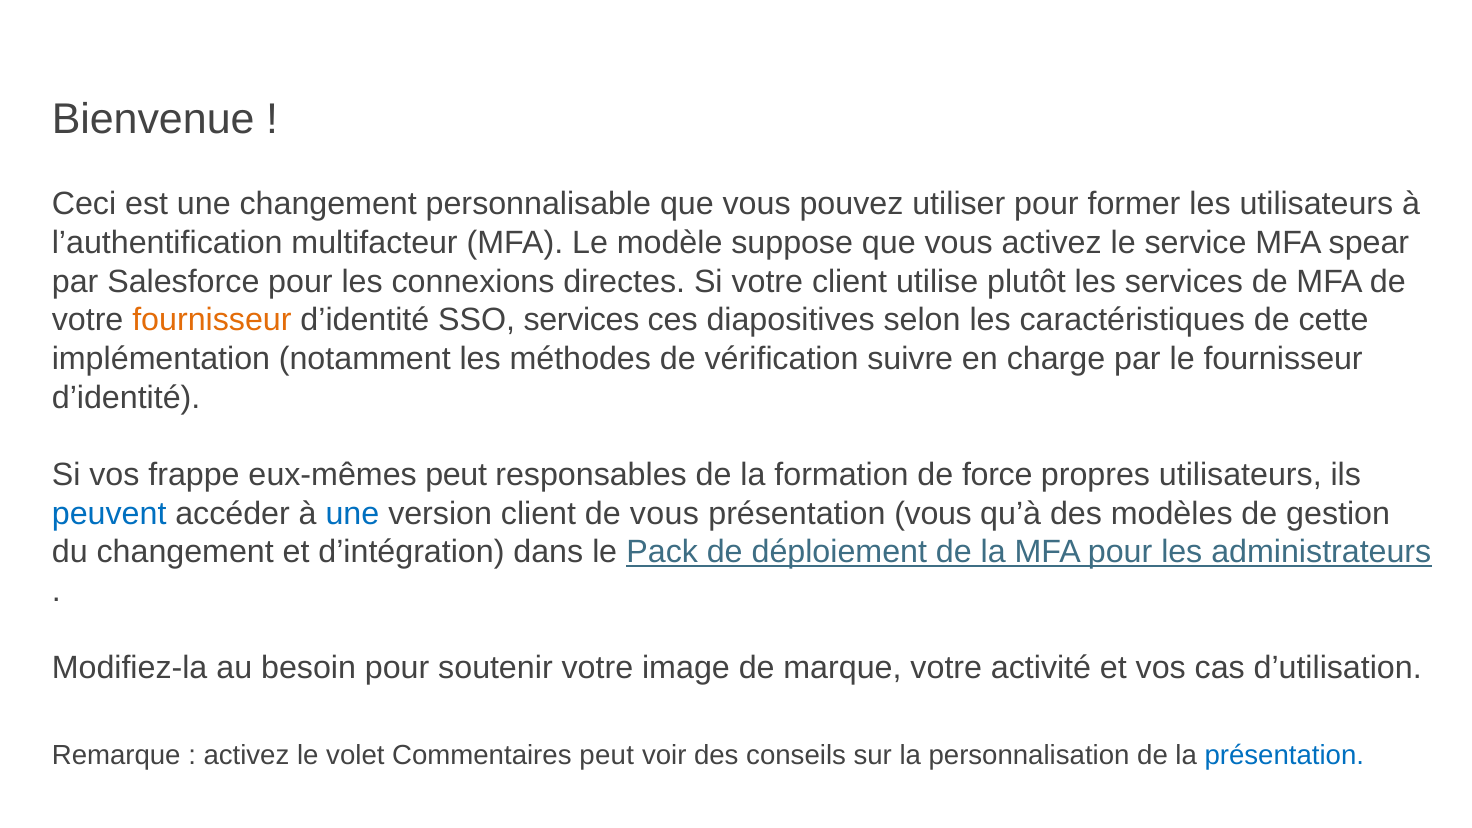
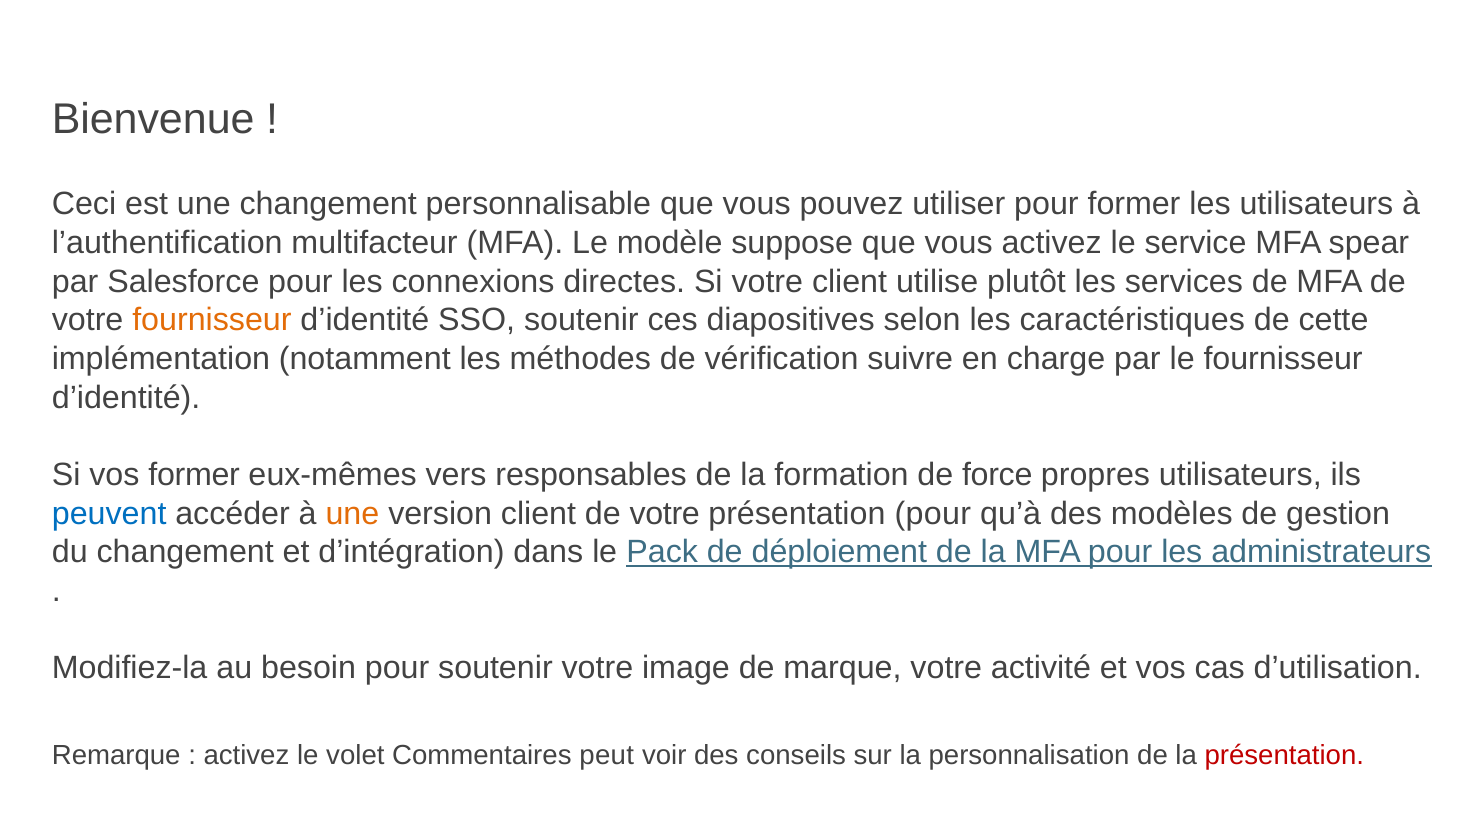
SSO services: services -> soutenir
vos frappe: frappe -> former
eux-mêmes peut: peut -> vers
une at (352, 514) colour: blue -> orange
client de vous: vous -> votre
présentation vous: vous -> pour
présentation at (1284, 755) colour: blue -> red
